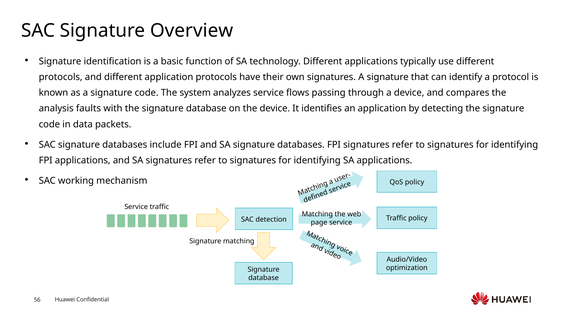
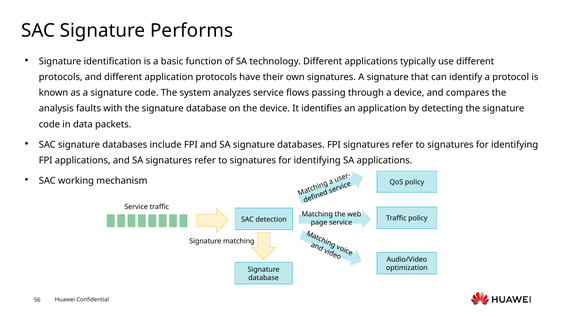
Overview: Overview -> Performs
